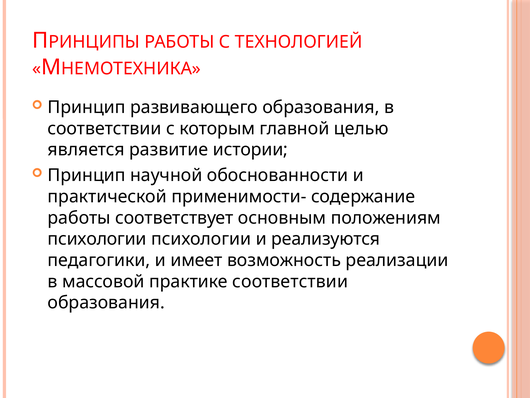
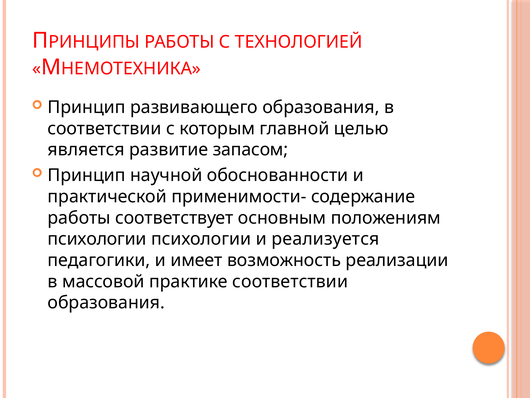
истории: истории -> запасом
реализуются: реализуются -> реализуется
